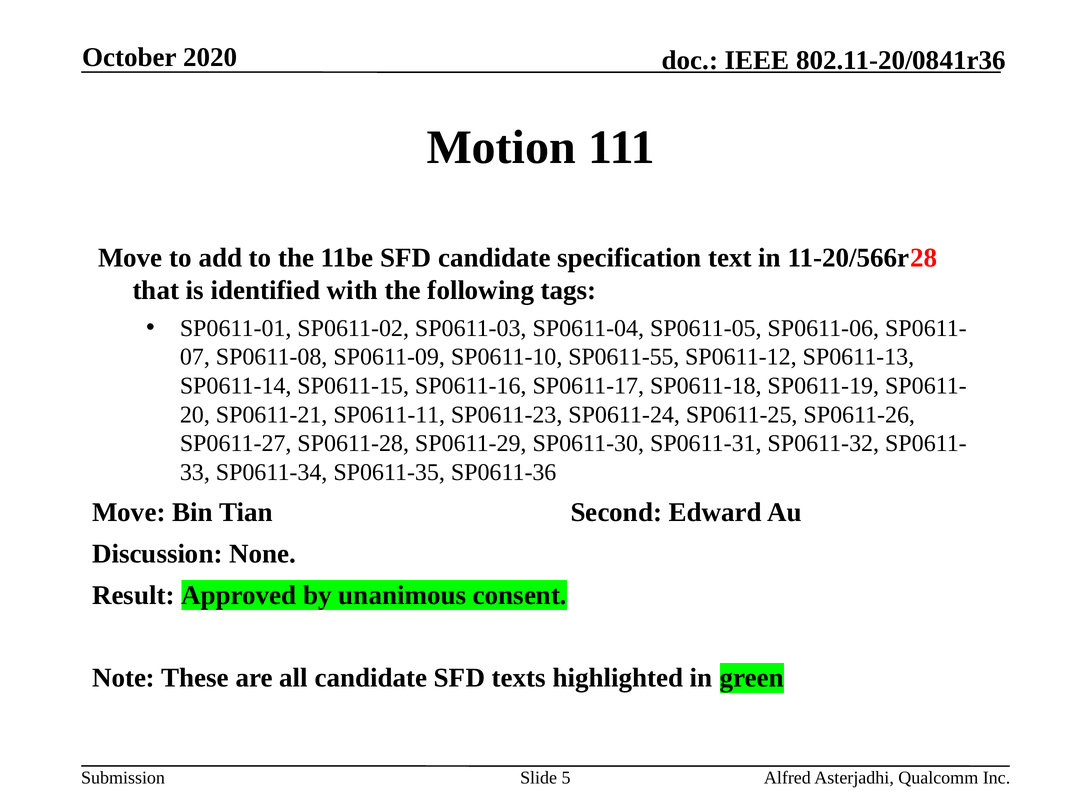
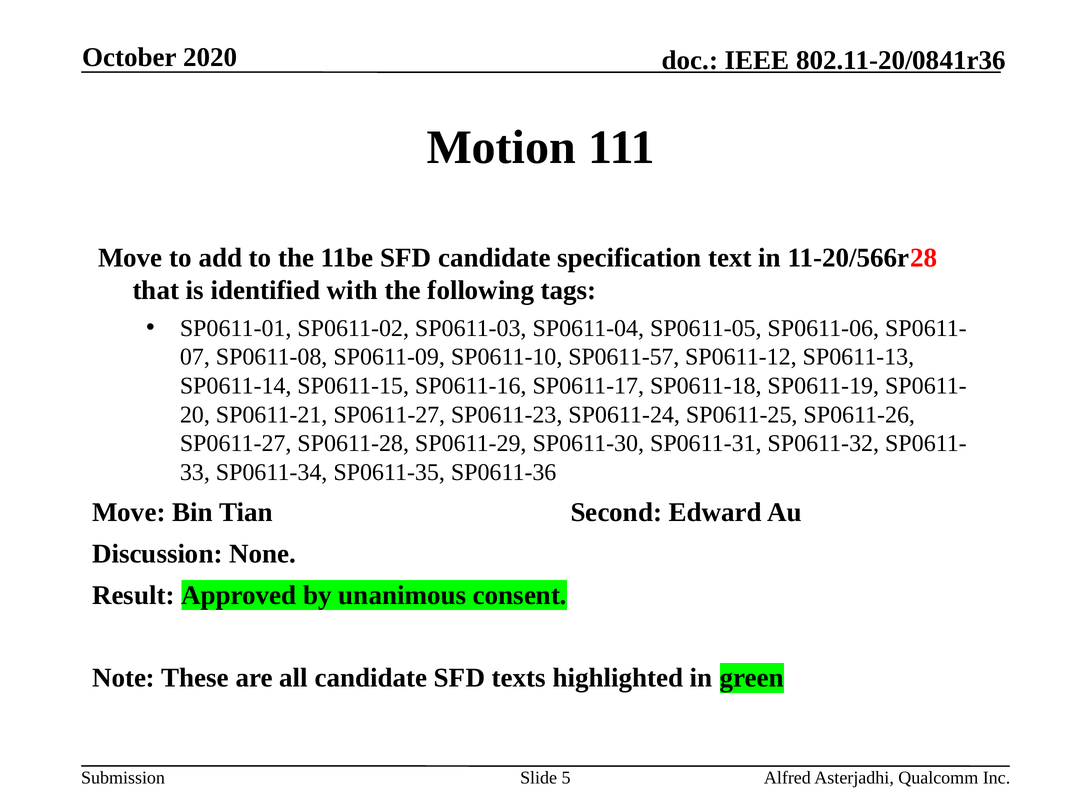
SP0611-55: SP0611-55 -> SP0611-57
SP0611-21 SP0611-11: SP0611-11 -> SP0611-27
